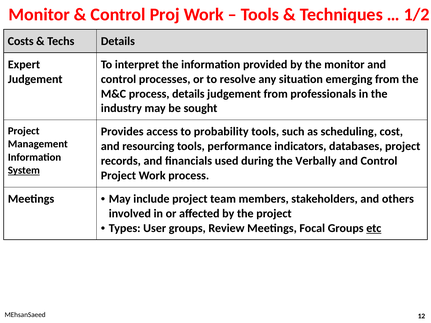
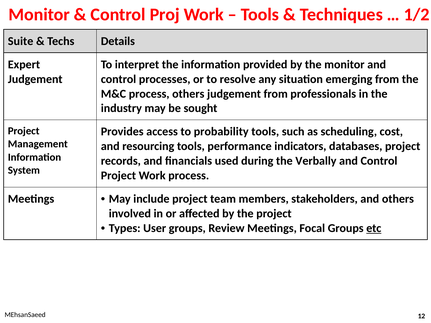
Costs: Costs -> Suite
process details: details -> others
System underline: present -> none
